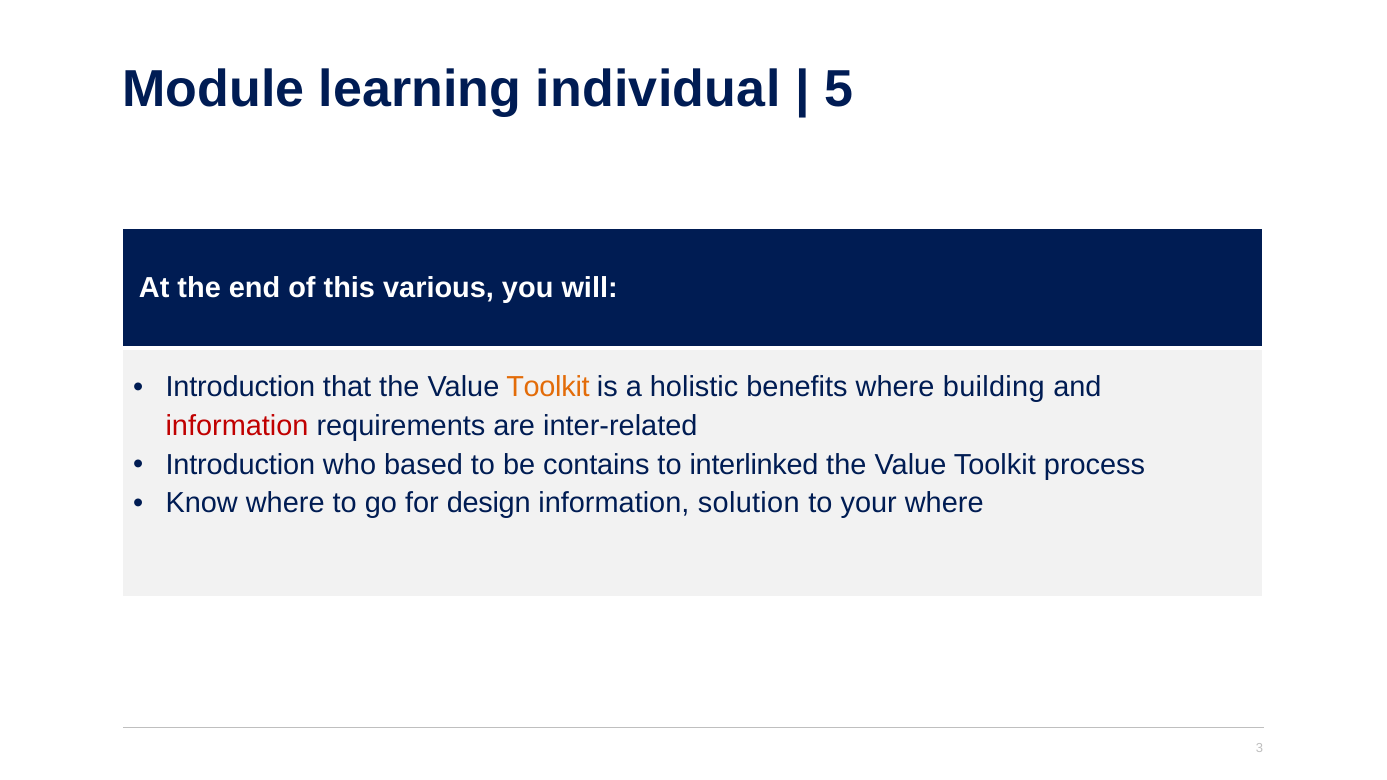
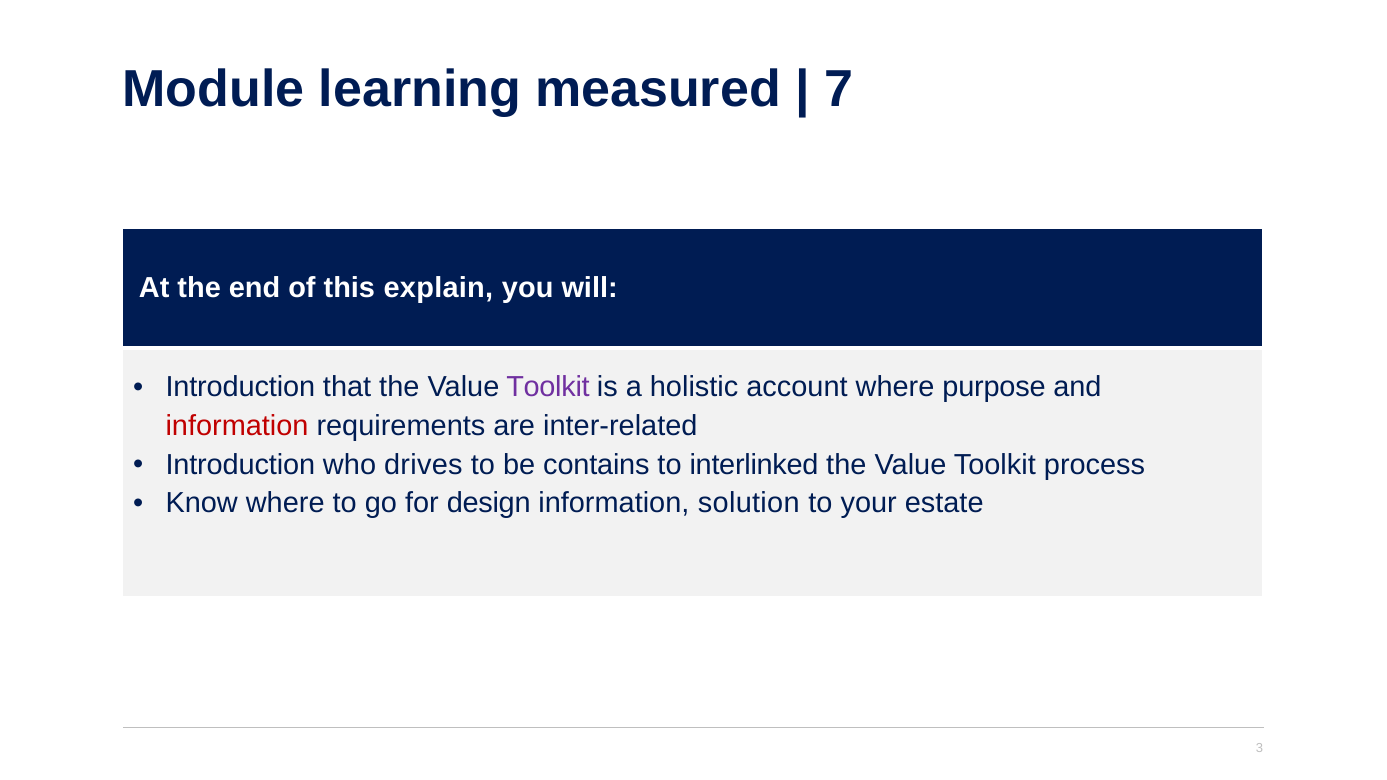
individual: individual -> measured
5: 5 -> 7
various: various -> explain
Toolkit at (548, 387) colour: orange -> purple
benefits: benefits -> account
building: building -> purpose
based: based -> drives
your where: where -> estate
